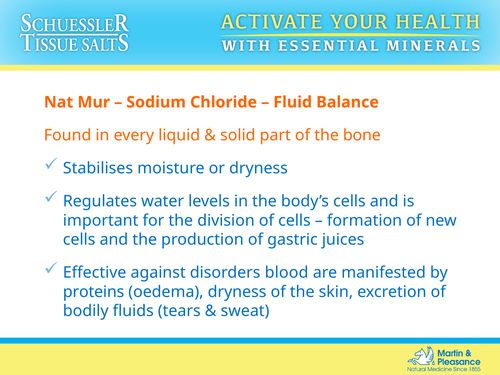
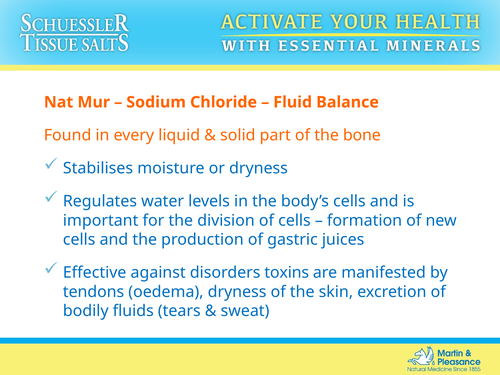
blood: blood -> toxins
proteins: proteins -> tendons
